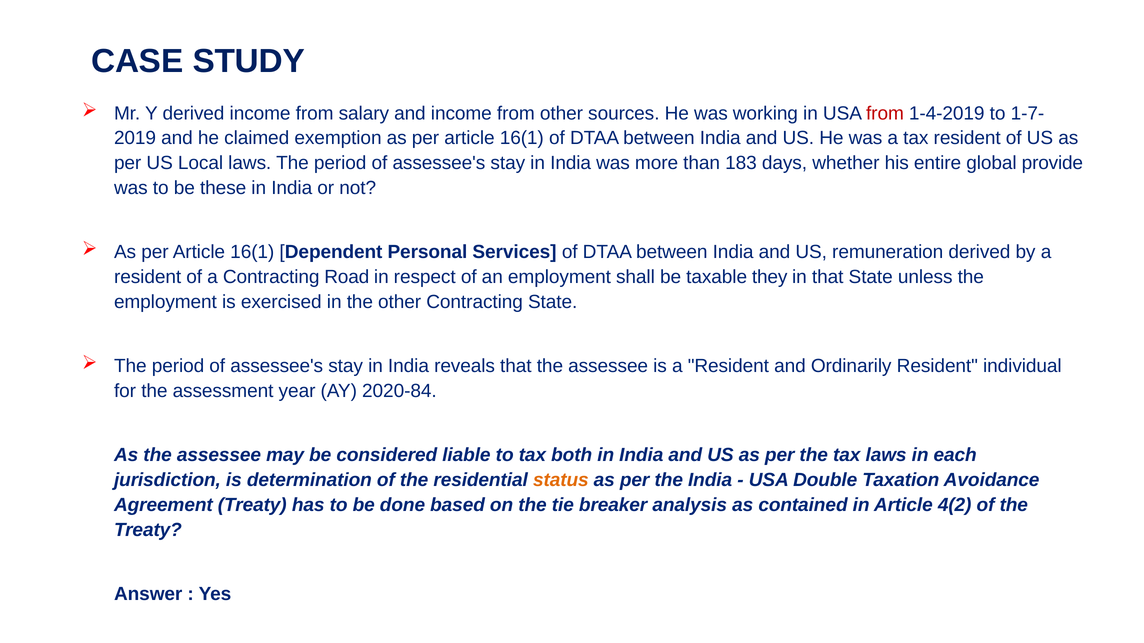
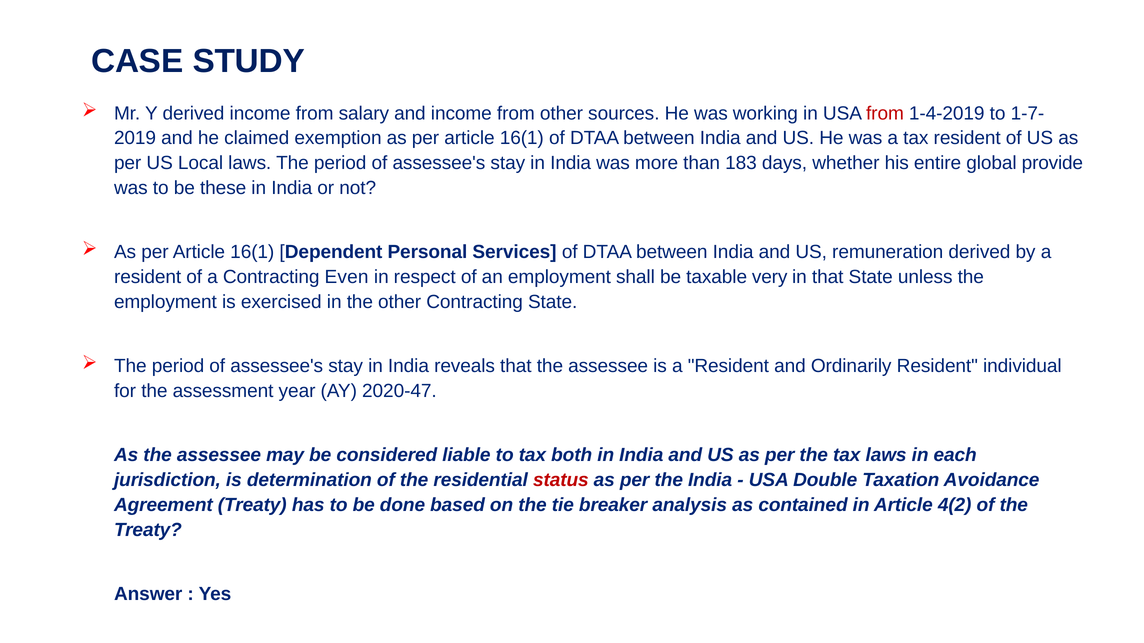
Road: Road -> Even
they: they -> very
2020-84: 2020-84 -> 2020-47
status colour: orange -> red
